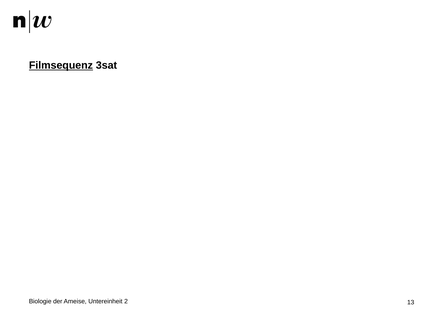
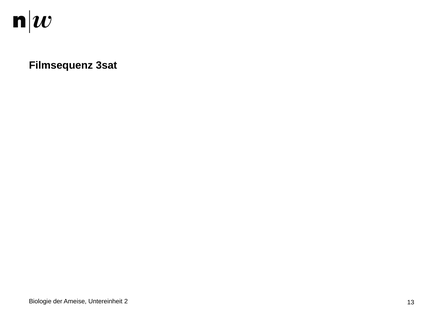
Filmsequenz underline: present -> none
